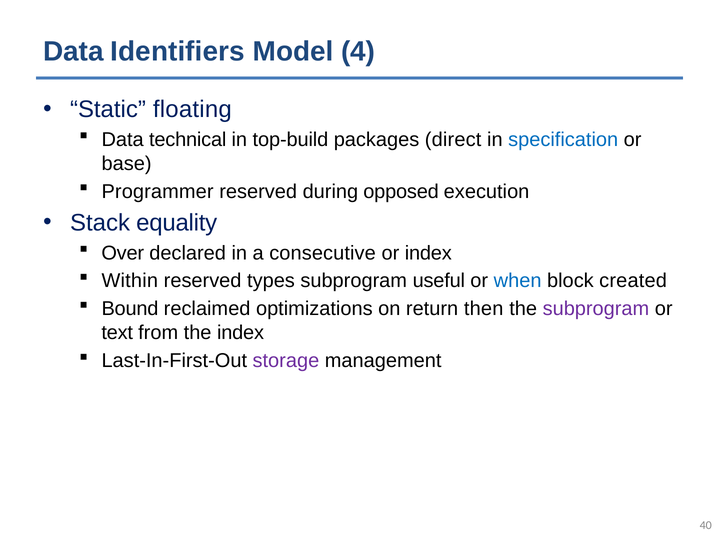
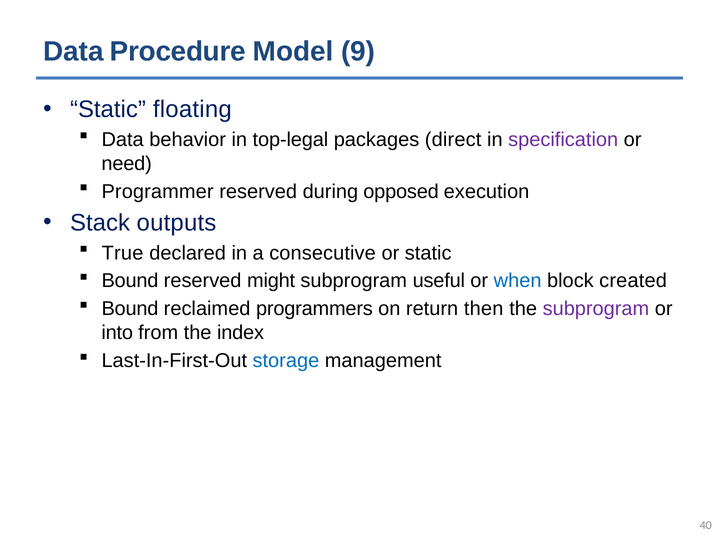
Identifiers: Identifiers -> Procedure
4: 4 -> 9
technical: technical -> behavior
top-build: top-build -> top-legal
specification colour: blue -> purple
base: base -> need
equality: equality -> outputs
Over: Over -> True
or index: index -> static
Within at (130, 281): Within -> Bound
types: types -> might
optimizations: optimizations -> programmers
text: text -> into
storage colour: purple -> blue
